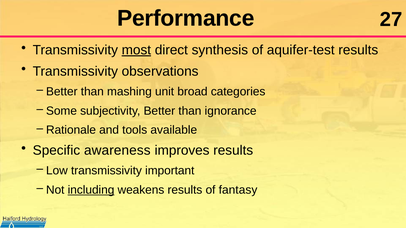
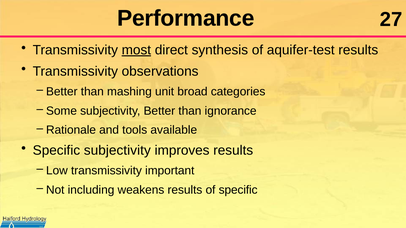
Specific awareness: awareness -> subjectivity
including underline: present -> none
of fantasy: fantasy -> specific
